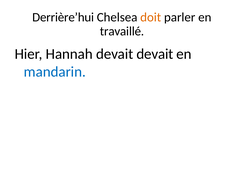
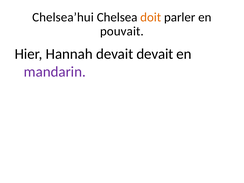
Derrière’hui: Derrière’hui -> Chelsea’hui
travaillé: travaillé -> pouvait
mandarin colour: blue -> purple
